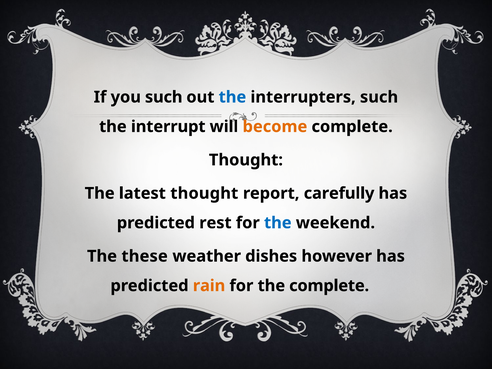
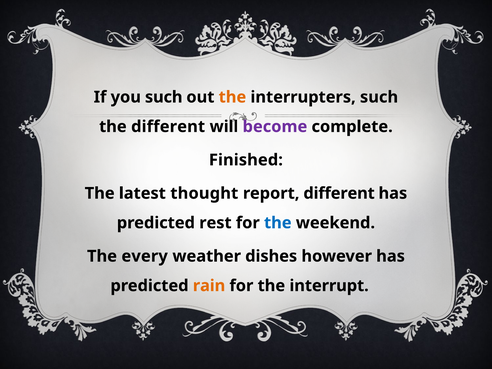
the at (232, 97) colour: blue -> orange
the interrupt: interrupt -> different
become colour: orange -> purple
Thought at (246, 160): Thought -> Finished
report carefully: carefully -> different
these: these -> every
the complete: complete -> interrupt
